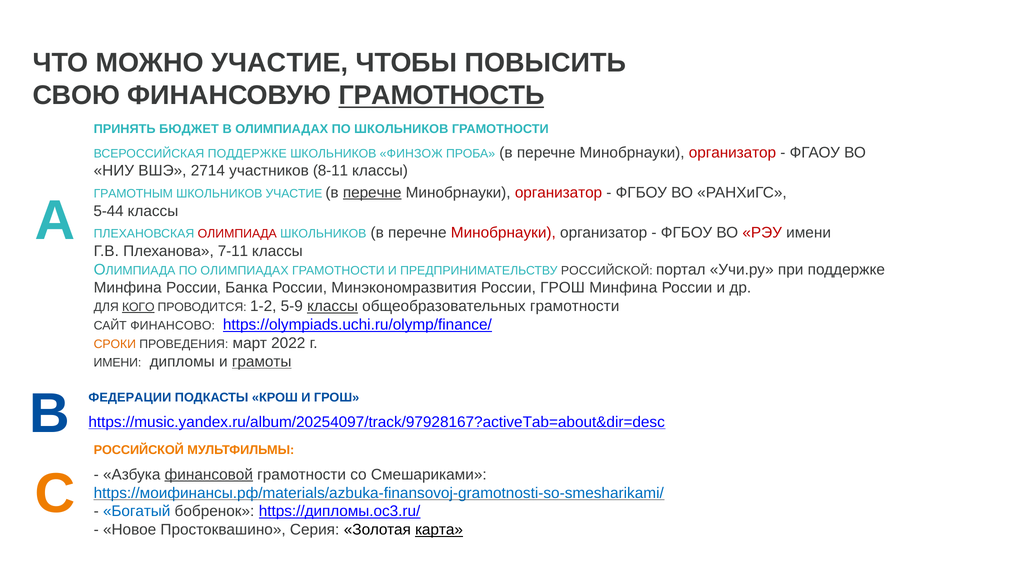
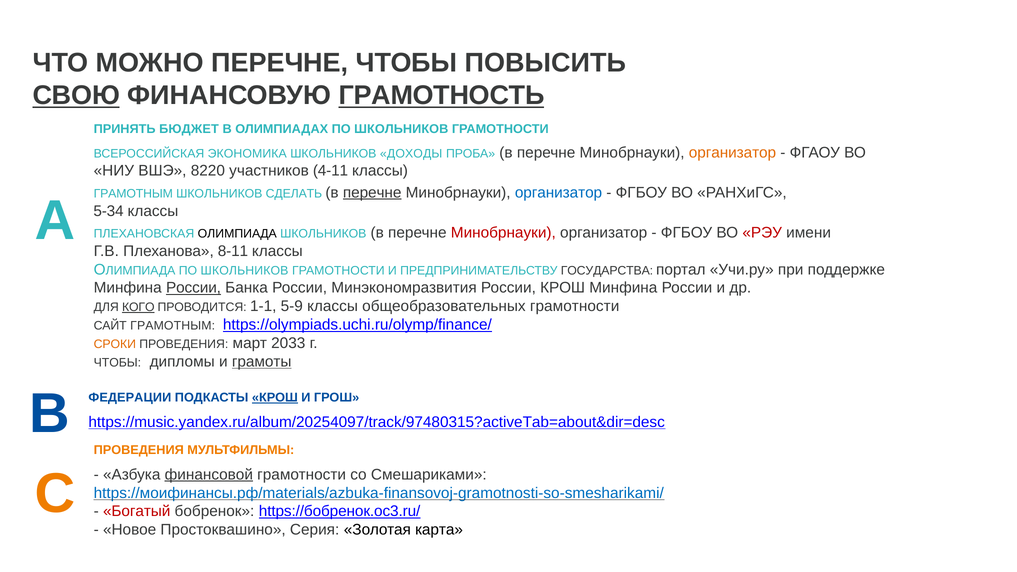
МОЖНО УЧАСТИЕ: УЧАСТИЕ -> ПЕРЕЧНЕ
СВОЮ underline: none -> present
ВСЕРОССИЙСКАЯ ПОДДЕРЖКЕ: ПОДДЕРЖКЕ -> ЭКОНОМИКА
ФИНЗОЖ: ФИНЗОЖ -> ДОХОДЫ
организатор at (732, 152) colour: red -> orange
2714: 2714 -> 8220
8-11: 8-11 -> 4-11
ШКОЛЬНИКОВ УЧАСТИЕ: УЧАСТИЕ -> СДЕЛАТЬ
организатор at (559, 193) colour: red -> blue
5-44: 5-44 -> 5-34
ОЛИМПИАДА colour: red -> black
7-11: 7-11 -> 8-11
ОЛИМПИАДАХ at (245, 270): ОЛИМПИАДАХ -> ШКОЛЬНИКОВ
ПРЕДПРИНИМАТЕЛЬСТВУ РОССИЙСКОЙ: РОССИЙСКОЙ -> ГОСУДАРСТВА
России at (194, 288) underline: none -> present
России ГРОШ: ГРОШ -> КРОШ
1-2: 1-2 -> 1-1
классы at (333, 306) underline: present -> none
САЙТ ФИНАНСОВО: ФИНАНСОВО -> ГРАМОТНЫМ
2022: 2022 -> 2033
ИМЕНИ at (117, 363): ИМЕНИ -> ЧТОБЫ
КРОШ at (275, 397) underline: none -> present
https://music.yandex.ru/album/20254097/track/97928167?activeTab=about&dir=desc: https://music.yandex.ru/album/20254097/track/97928167?activeTab=about&dir=desc -> https://music.yandex.ru/album/20254097/track/97480315?activeTab=about&dir=desc
РОССИЙСКОЙ at (139, 450): РОССИЙСКОЙ -> ПРОВЕДЕНИЯ
Богатый colour: blue -> red
https://дипломы.oc3.ru/: https://дипломы.oc3.ru/ -> https://бобренок.oc3.ru/
карта underline: present -> none
